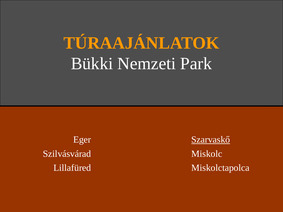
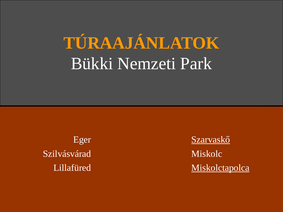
Miskolctapolca underline: none -> present
